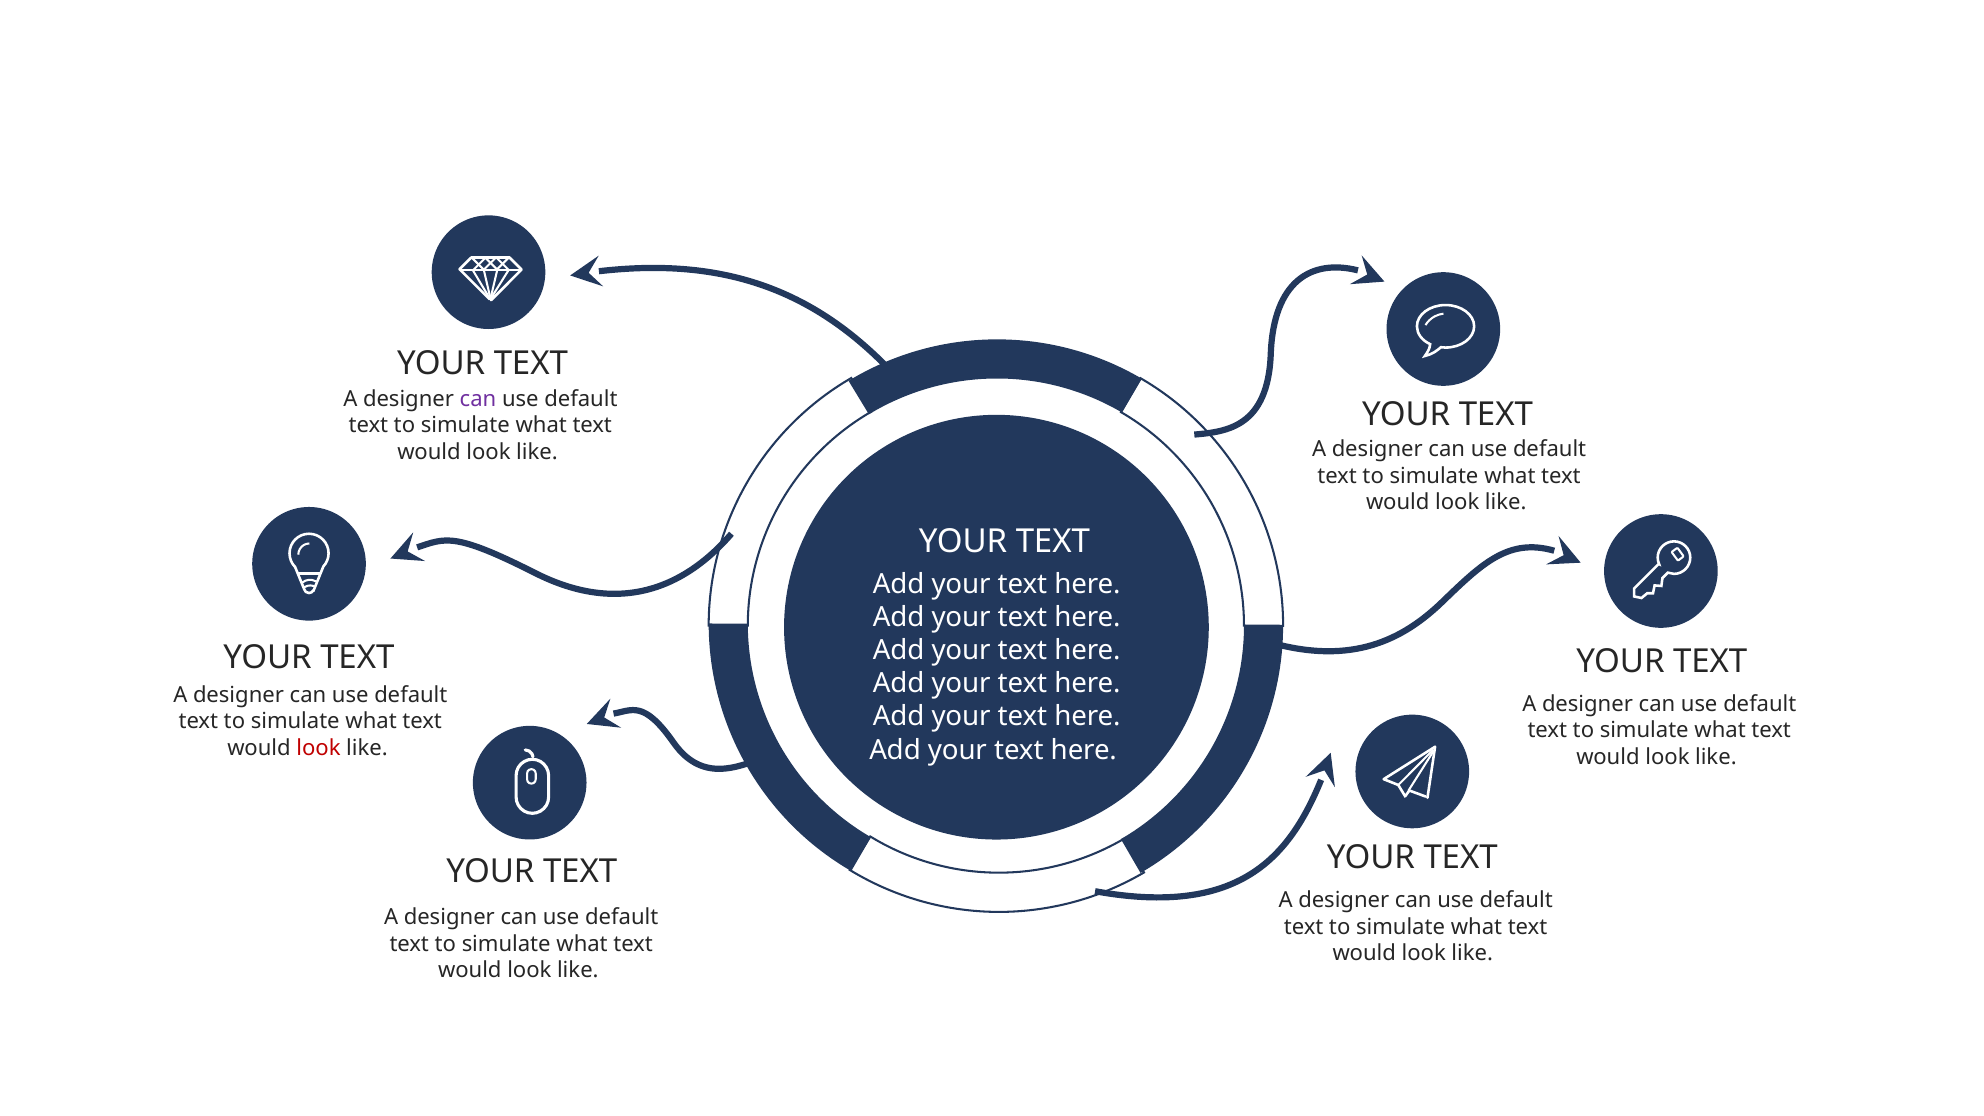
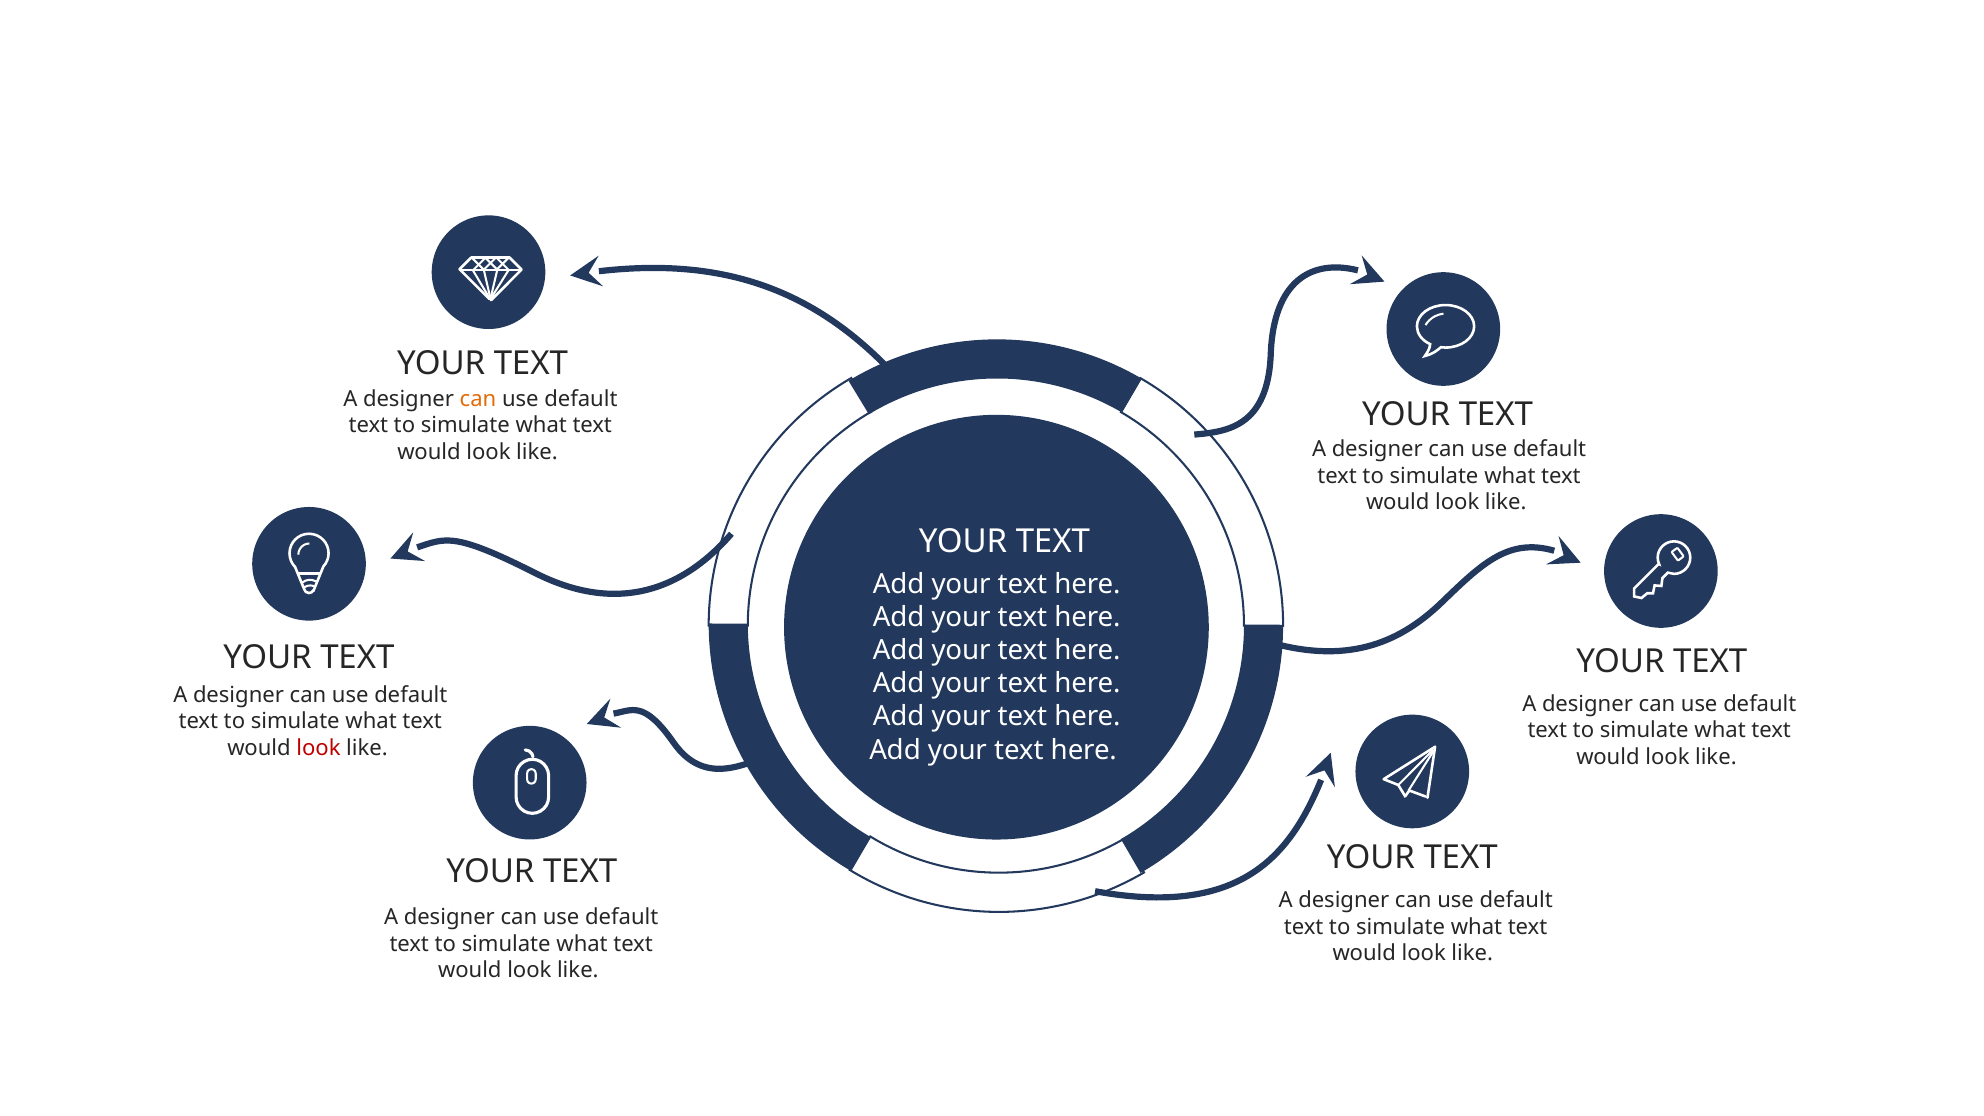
can at (478, 399) colour: purple -> orange
